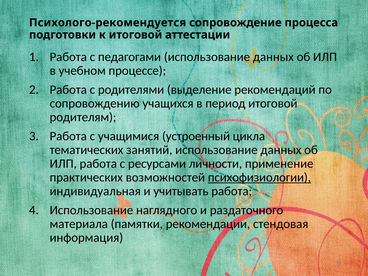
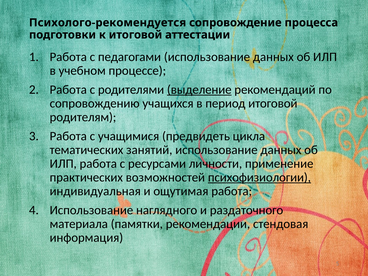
выделение underline: none -> present
устроенный: устроенный -> предвидеть
учитывать: учитывать -> ощутимая
